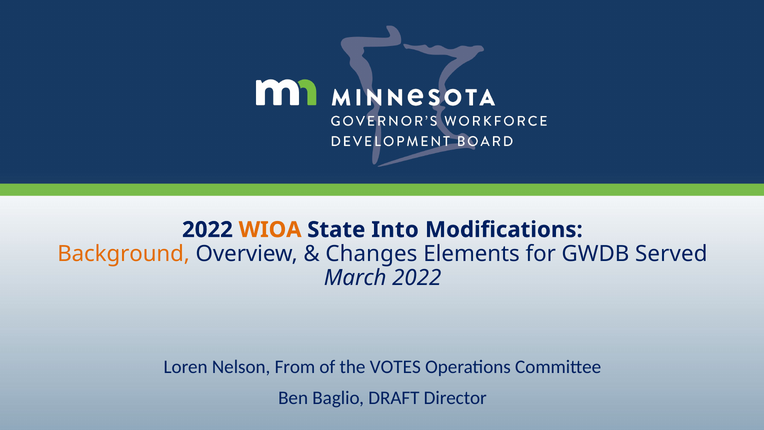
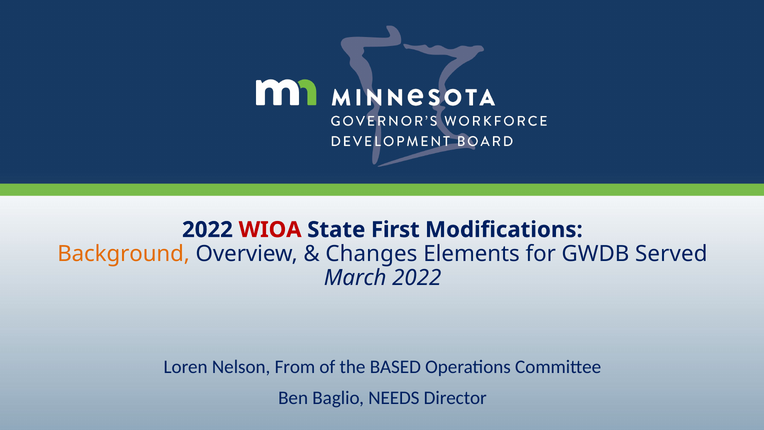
WIOA colour: orange -> red
Into: Into -> First
VOTES: VOTES -> BASED
DRAFT: DRAFT -> NEEDS
